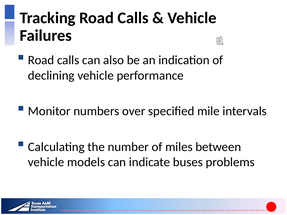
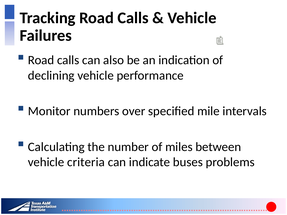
models: models -> criteria
